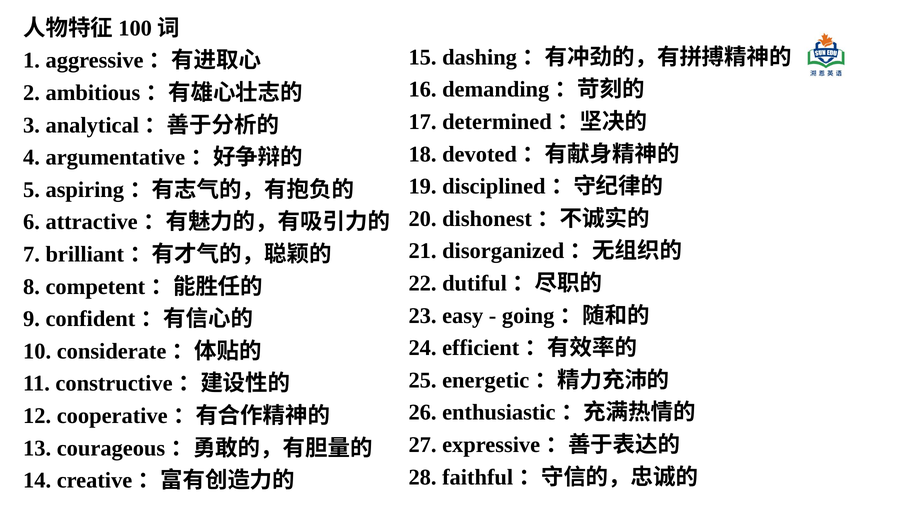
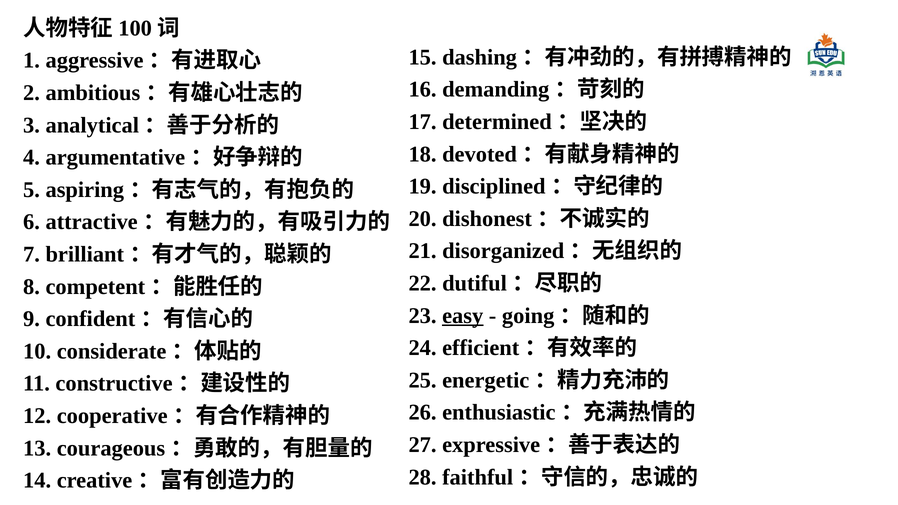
easy underline: none -> present
